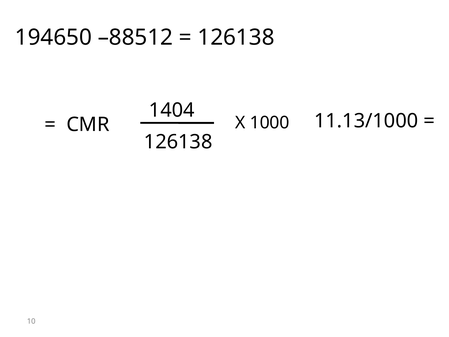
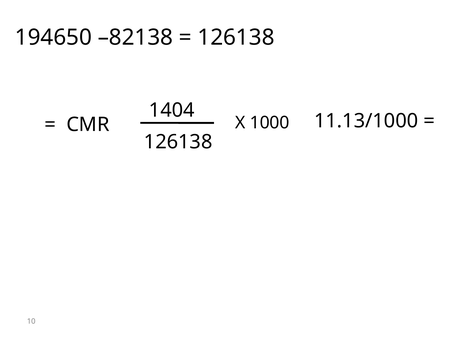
–88512: –88512 -> –82138
